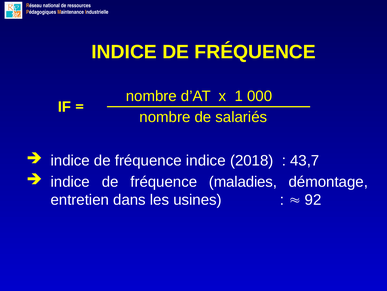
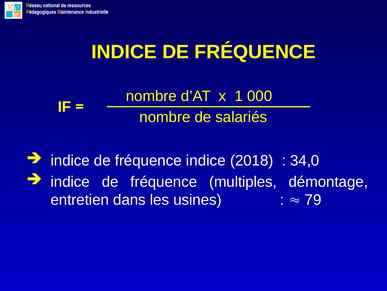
43,7: 43,7 -> 34,0
maladies: maladies -> multiples
92: 92 -> 79
